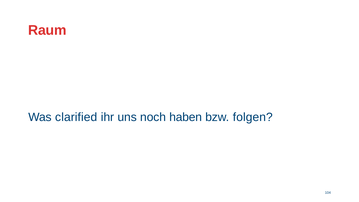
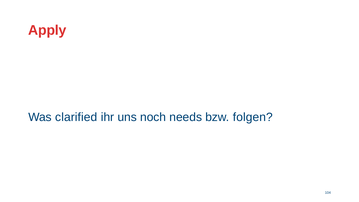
Raum: Raum -> Apply
haben: haben -> needs
